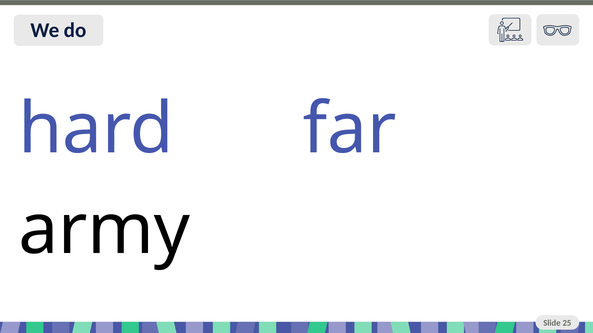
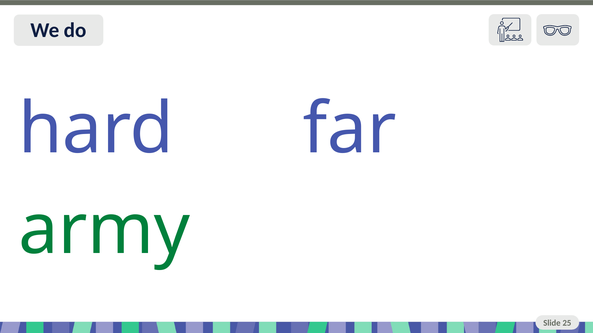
army colour: black -> green
